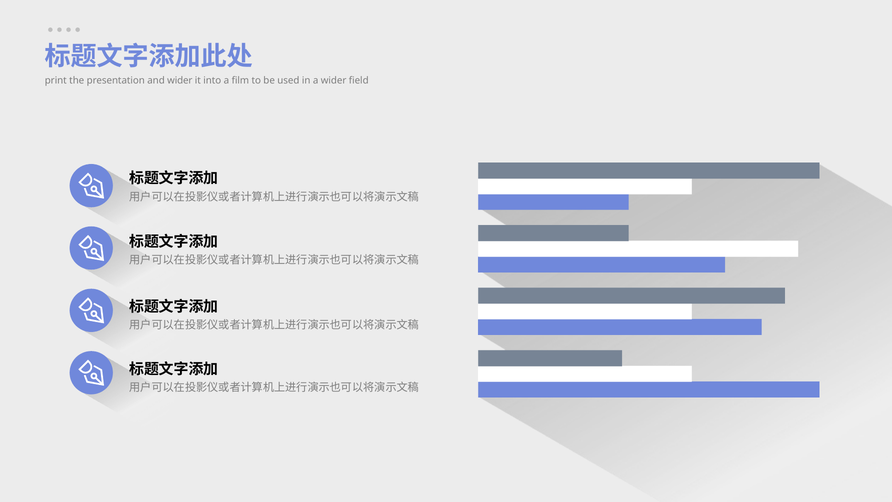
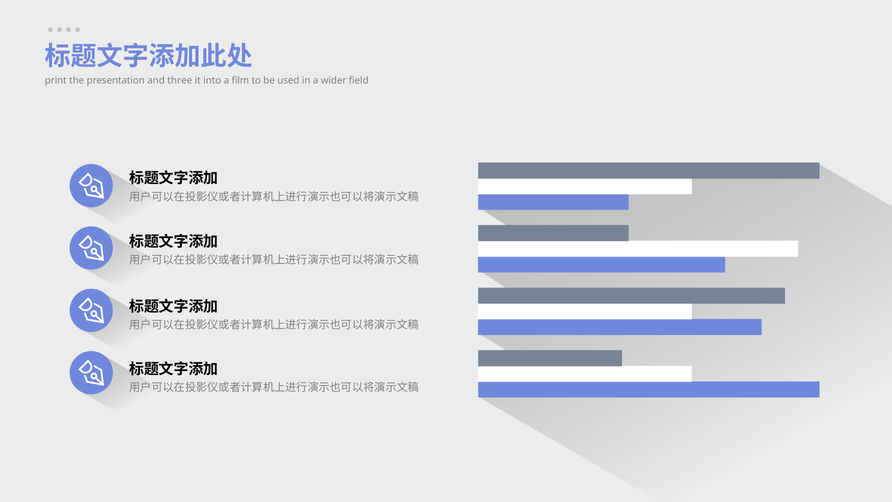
and wider: wider -> three
